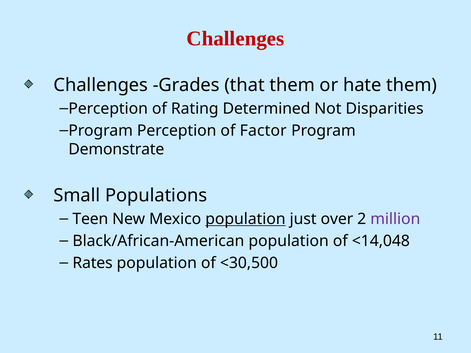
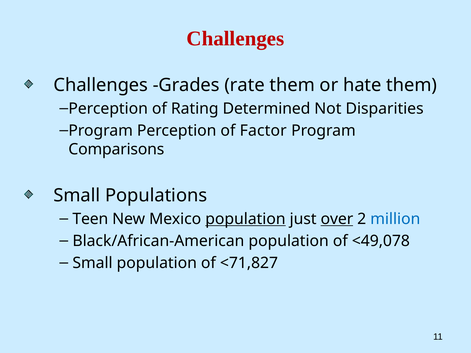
that: that -> rate
Demonstrate: Demonstrate -> Comparisons
over underline: none -> present
million colour: purple -> blue
<14,048: <14,048 -> <49,078
Rates at (93, 263): Rates -> Small
<30,500: <30,500 -> <71,827
